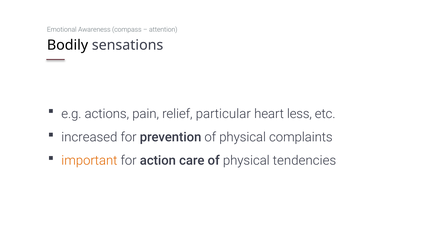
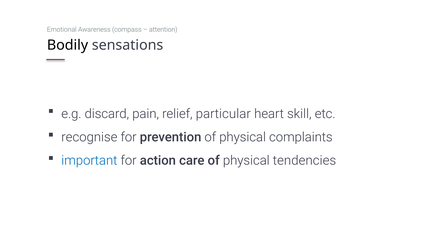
actions: actions -> discard
less: less -> skill
increased: increased -> recognise
important colour: orange -> blue
